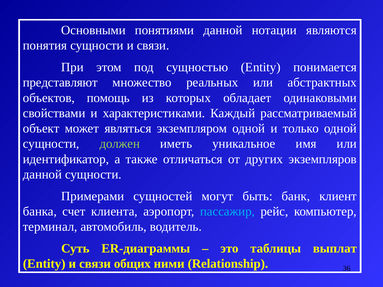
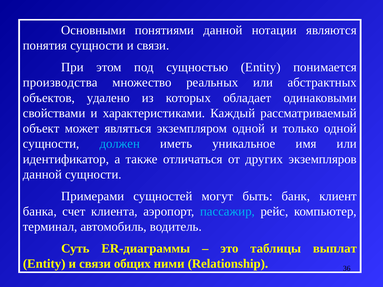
представляют: представляют -> производства
помощь: помощь -> удалено
должен colour: light green -> light blue
